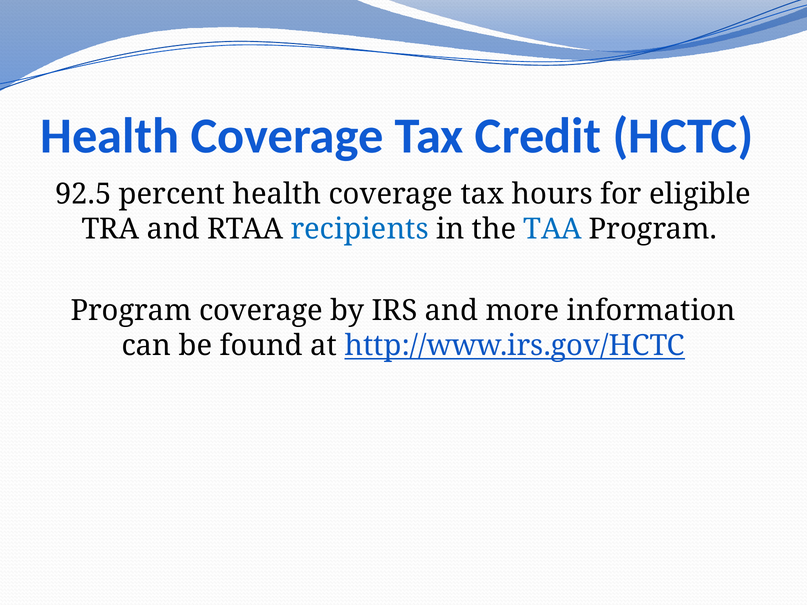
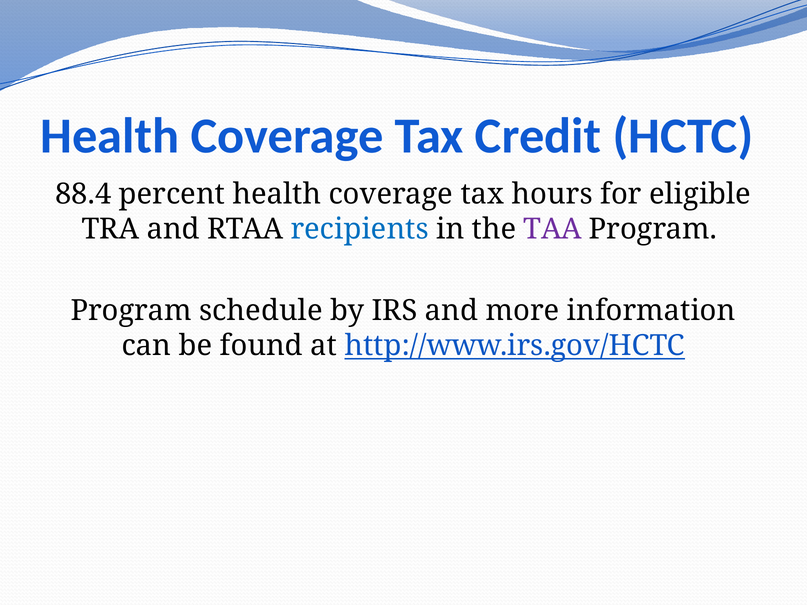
92.5: 92.5 -> 88.4
TAA colour: blue -> purple
Program coverage: coverage -> schedule
